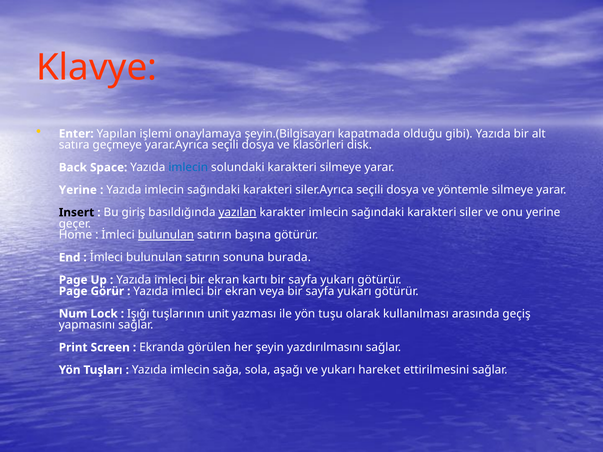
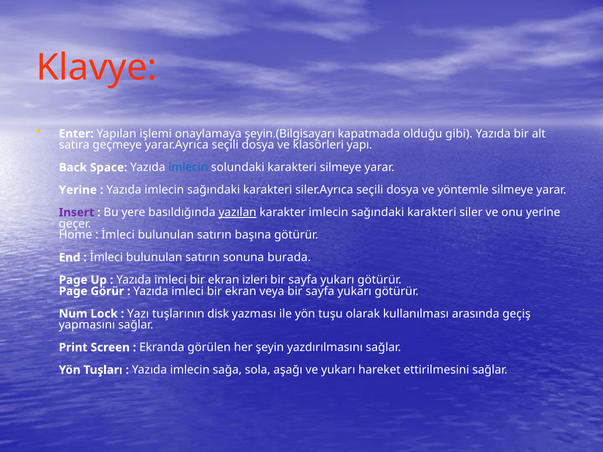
disk: disk -> yapı
Insert colour: black -> purple
giriş: giriş -> yere
bulunulan at (166, 235) underline: present -> none
kartı: kartı -> izleri
Işığı: Işığı -> Yazı
unit: unit -> disk
